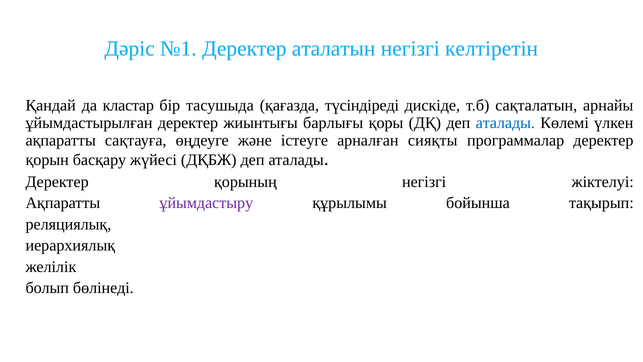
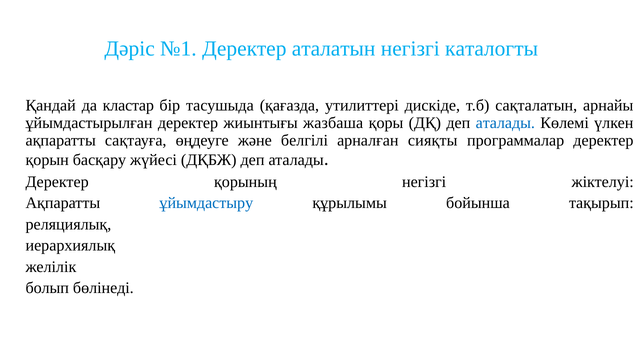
келтіретін: келтіретін -> каталогты
түсіндіреді: түсіндіреді -> утилиттері
барлығы: барлығы -> жазбаша
істеуге: істеуге -> белгілі
ұйымдастыру colour: purple -> blue
